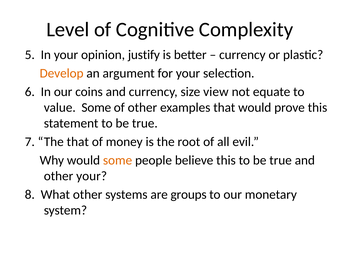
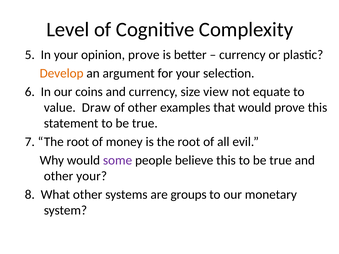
opinion justify: justify -> prove
value Some: Some -> Draw
7 The that: that -> root
some at (118, 160) colour: orange -> purple
